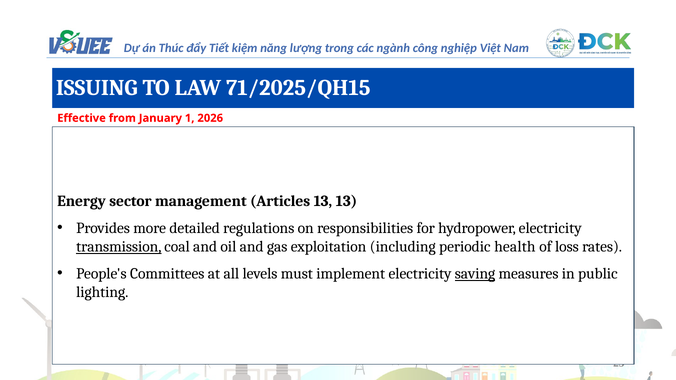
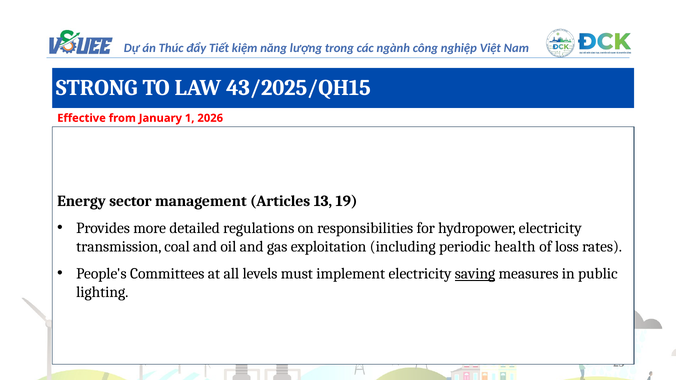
ISSUING: ISSUING -> STRONG
71/2025/QH15: 71/2025/QH15 -> 43/2025/QH15
13 13: 13 -> 19
transmission underline: present -> none
